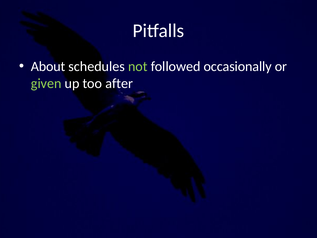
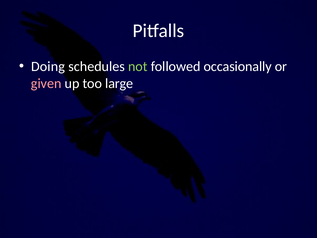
About: About -> Doing
given colour: light green -> pink
after: after -> large
